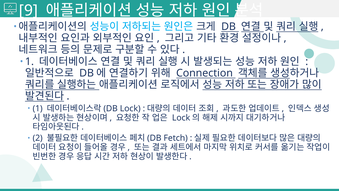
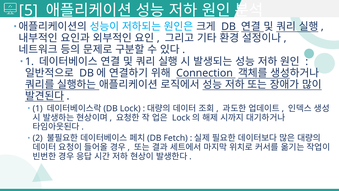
9: 9 -> 5
